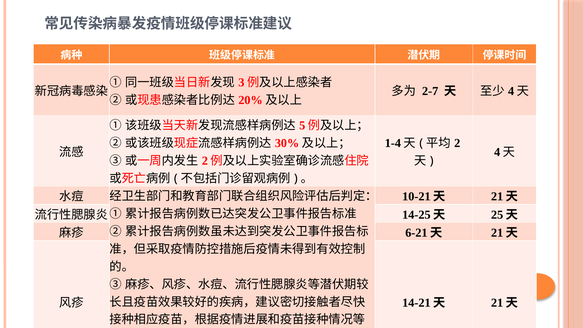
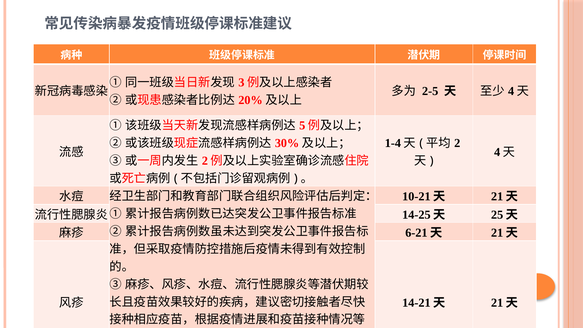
2-7: 2-7 -> 2-5
